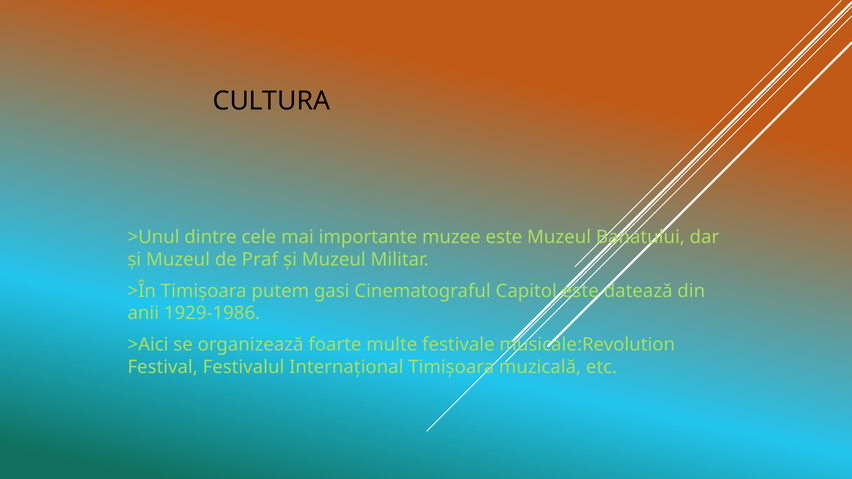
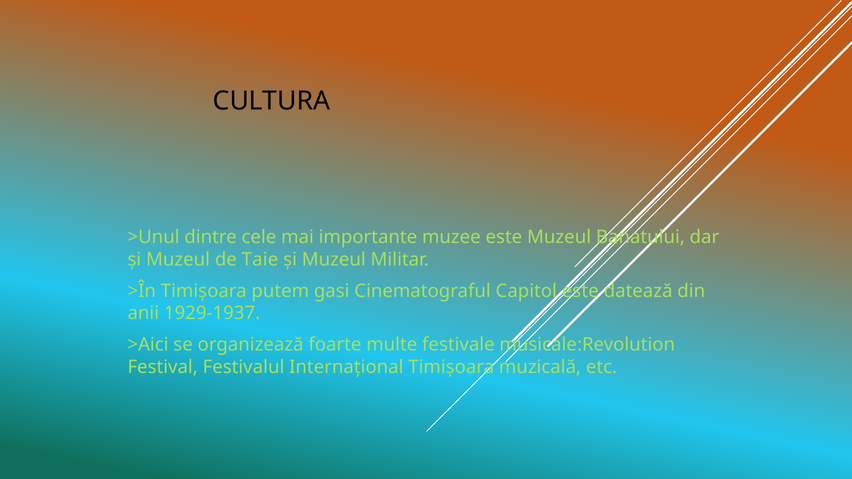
Praf: Praf -> Taie
1929-1986: 1929-1986 -> 1929-1937
